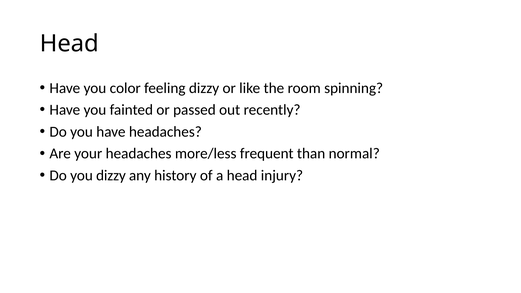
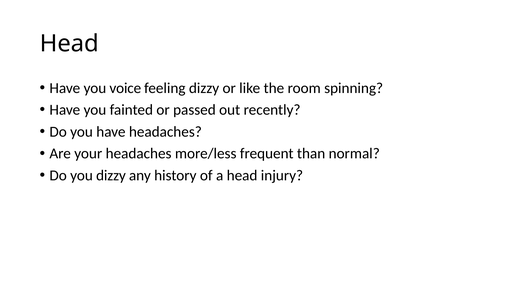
color: color -> voice
